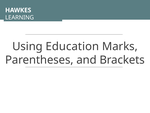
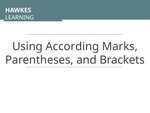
Education: Education -> According
